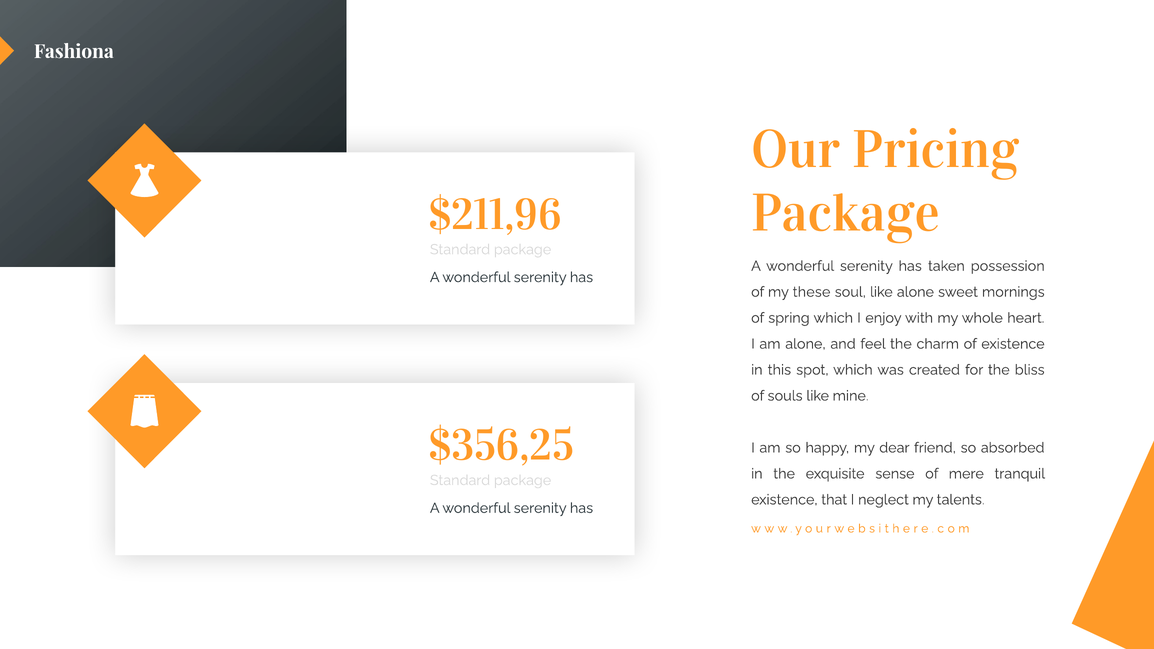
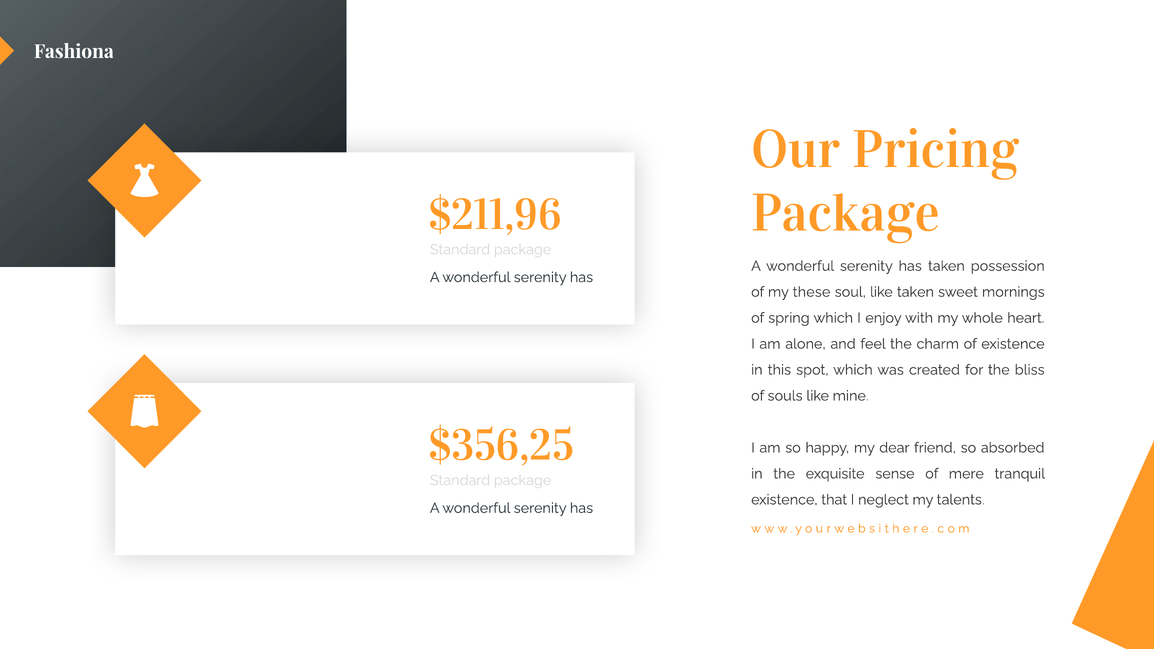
like alone: alone -> taken
